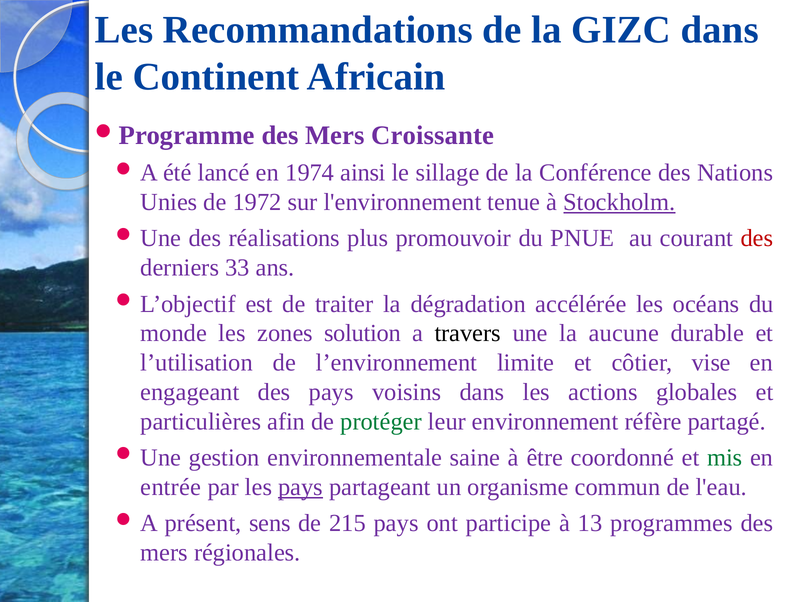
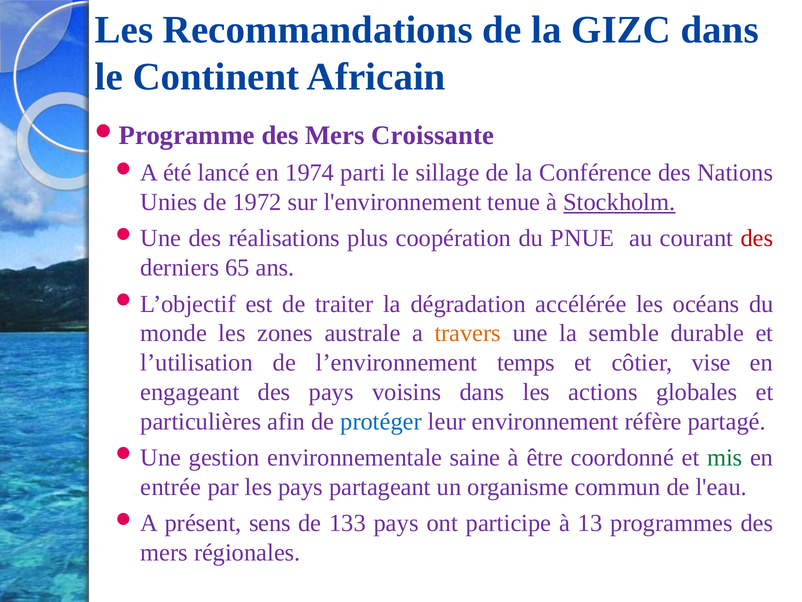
ainsi: ainsi -> parti
promouvoir: promouvoir -> coopération
33: 33 -> 65
solution: solution -> australe
travers colour: black -> orange
aucune: aucune -> semble
limite: limite -> temps
protéger colour: green -> blue
pays at (301, 487) underline: present -> none
215: 215 -> 133
